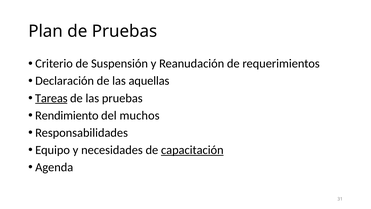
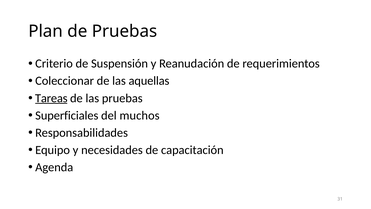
Declaración: Declaración -> Coleccionar
Rendimiento: Rendimiento -> Superficiales
capacitación underline: present -> none
